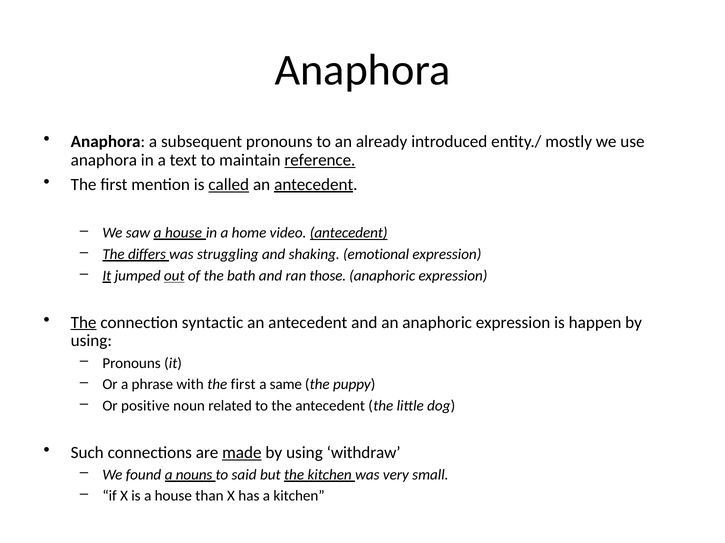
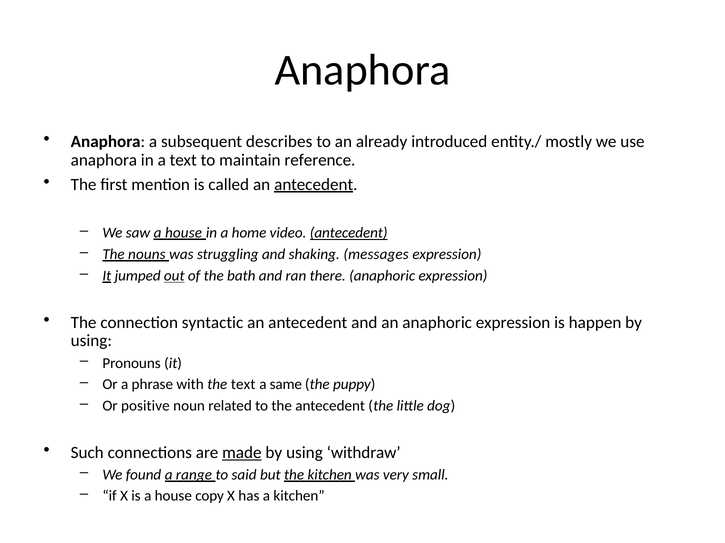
subsequent pronouns: pronouns -> describes
reference underline: present -> none
called underline: present -> none
differs: differs -> nouns
emotional: emotional -> messages
those: those -> there
The at (84, 323) underline: present -> none
with the first: first -> text
nouns: nouns -> range
than: than -> copy
